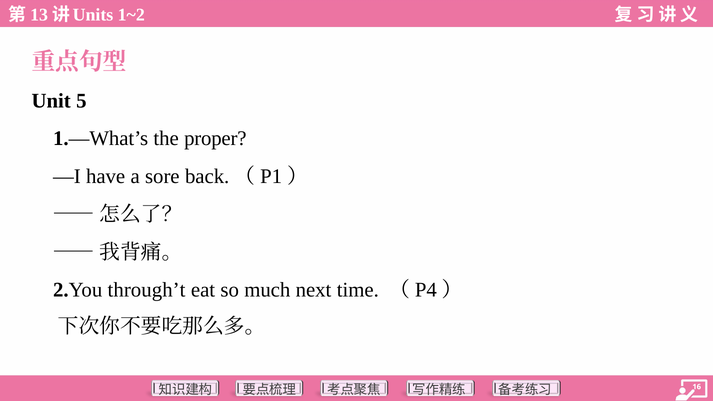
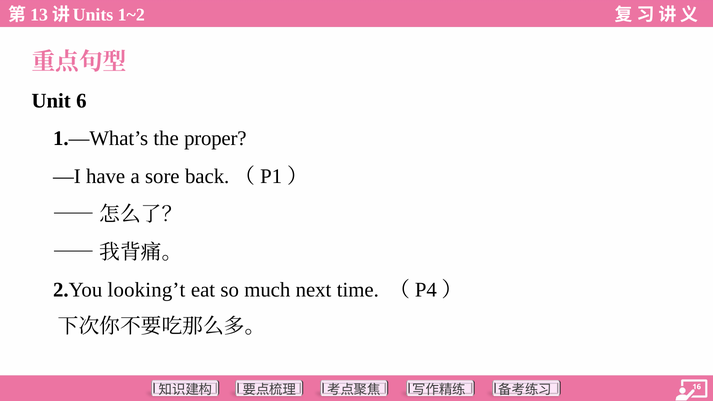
5: 5 -> 6
through’t: through’t -> looking’t
